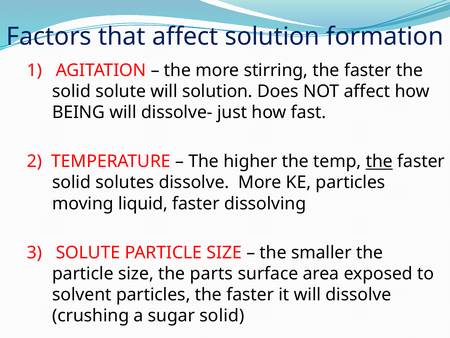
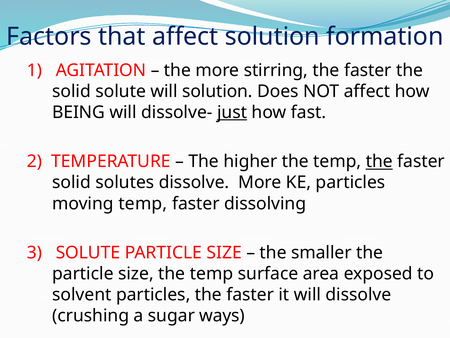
just underline: none -> present
moving liquid: liquid -> temp
size the parts: parts -> temp
sugar solid: solid -> ways
